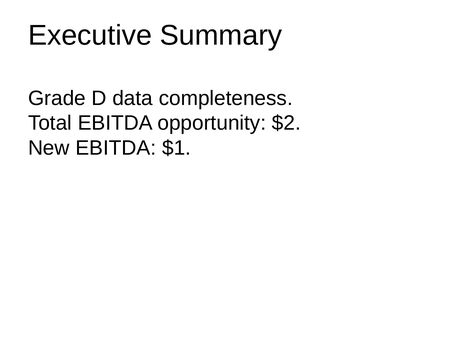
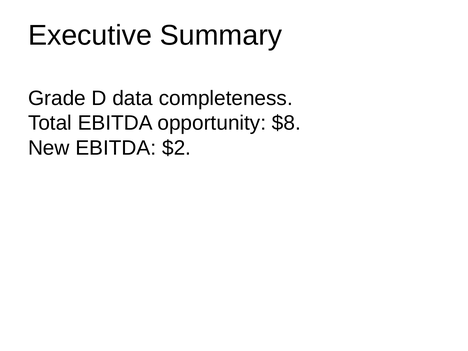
$2: $2 -> $8
$1: $1 -> $2
